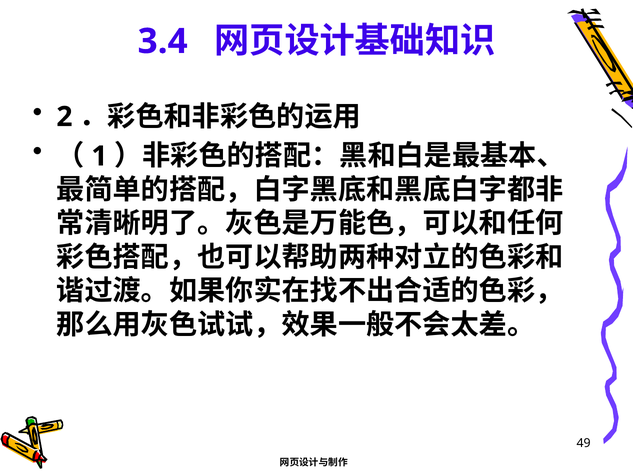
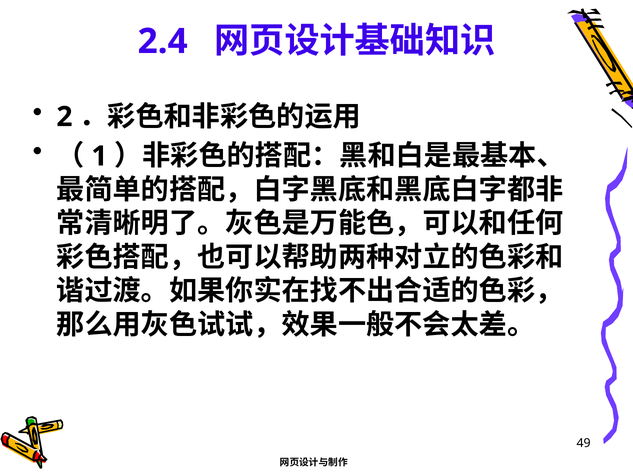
3.4: 3.4 -> 2.4
